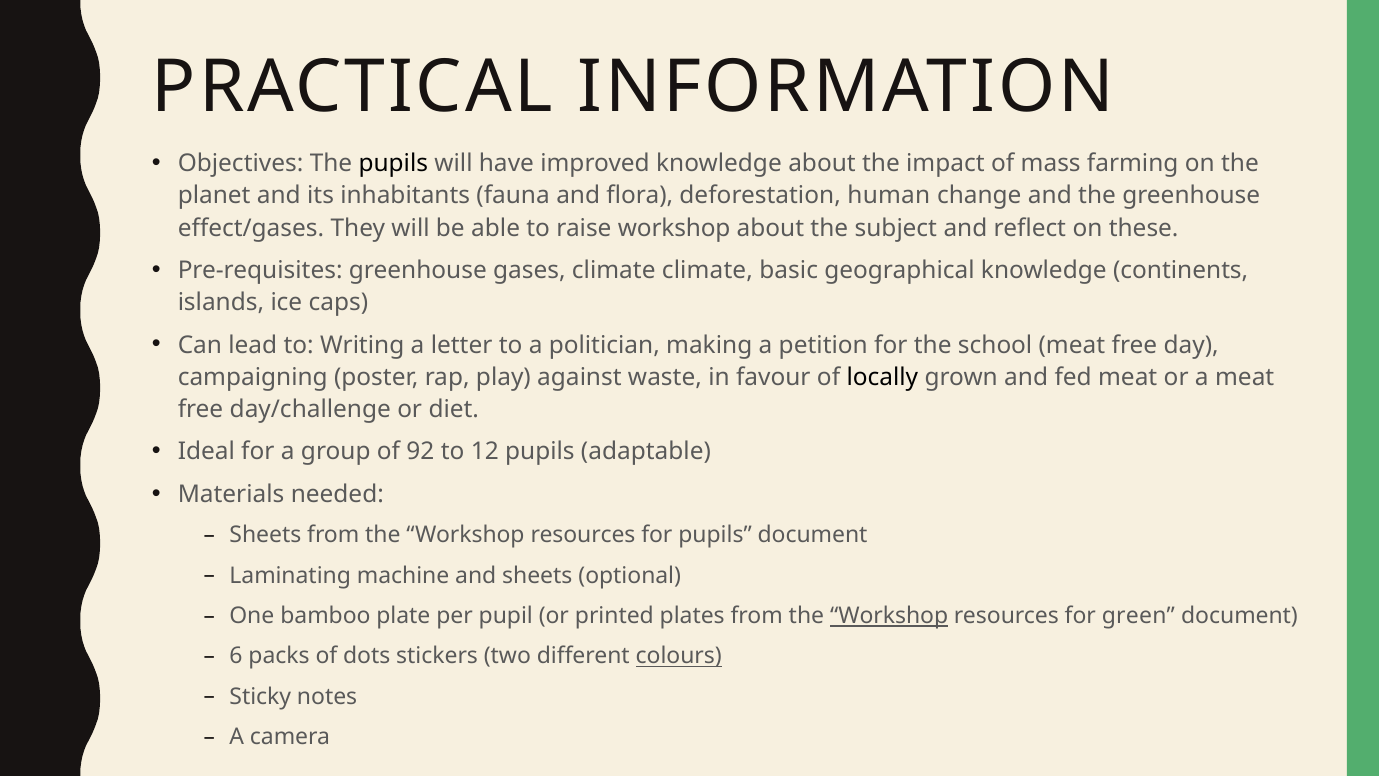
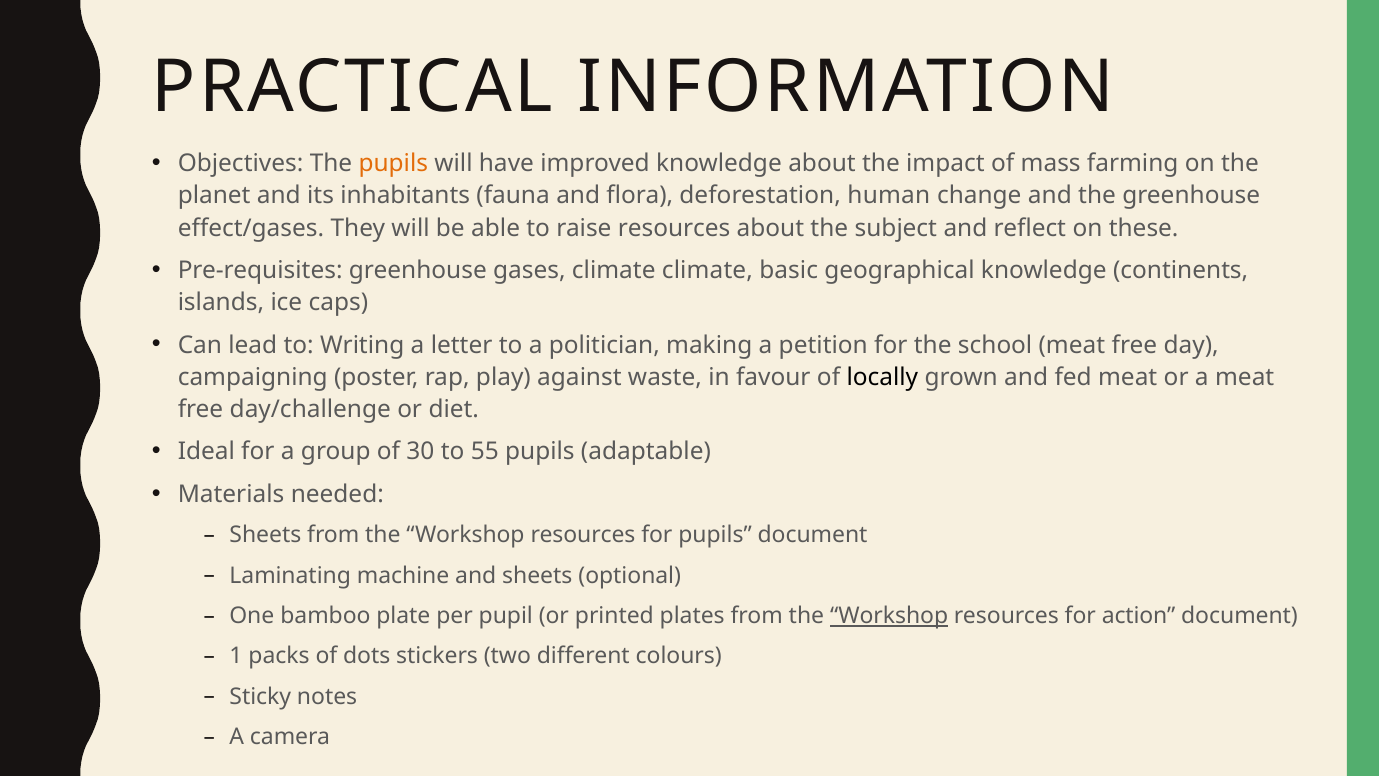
pupils at (393, 163) colour: black -> orange
raise workshop: workshop -> resources
92: 92 -> 30
12: 12 -> 55
green: green -> action
6: 6 -> 1
colours underline: present -> none
